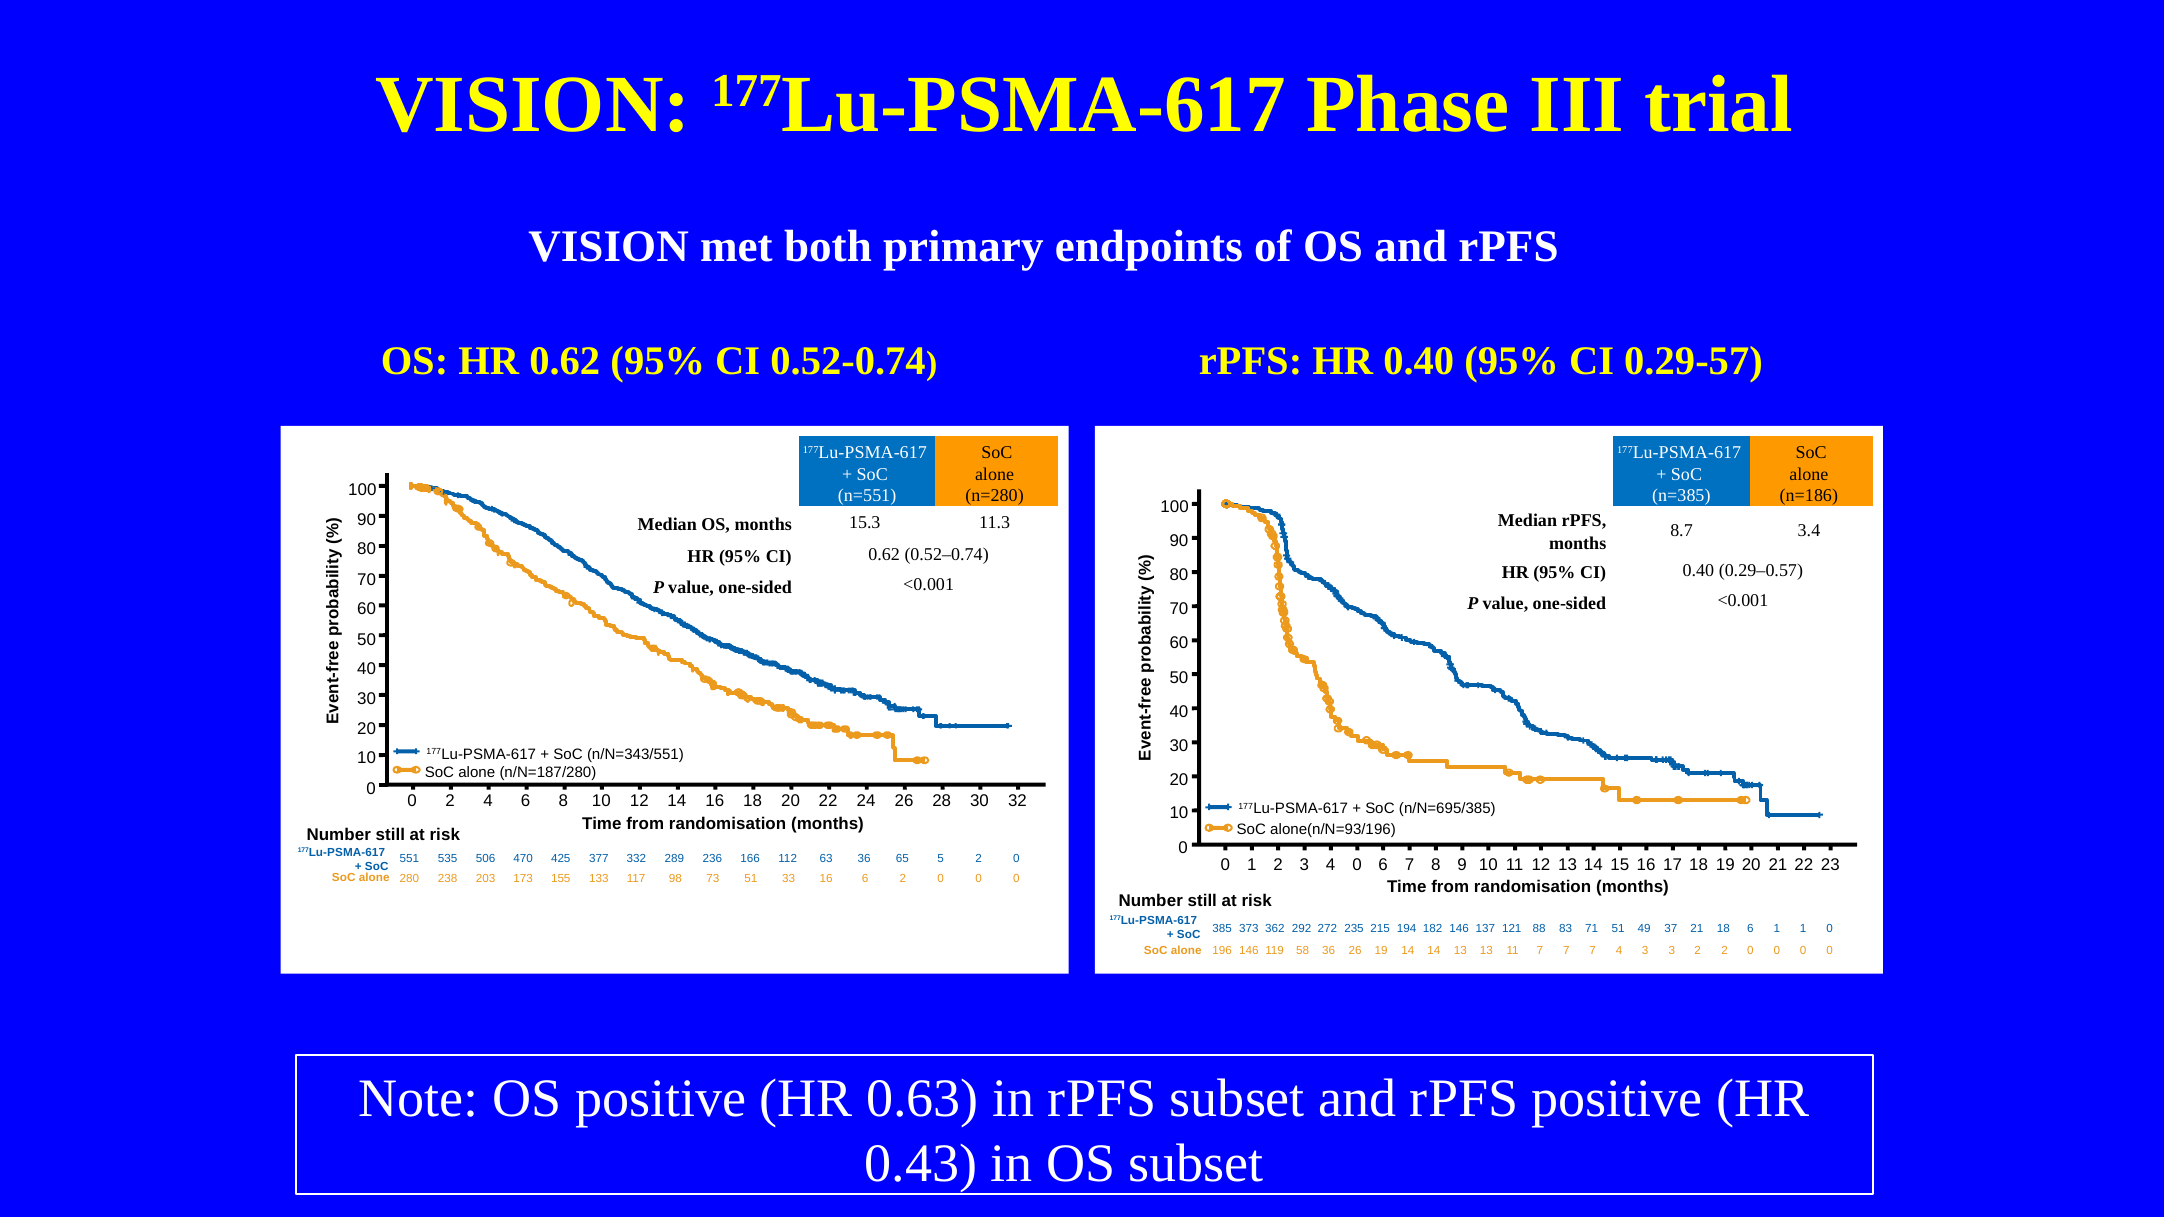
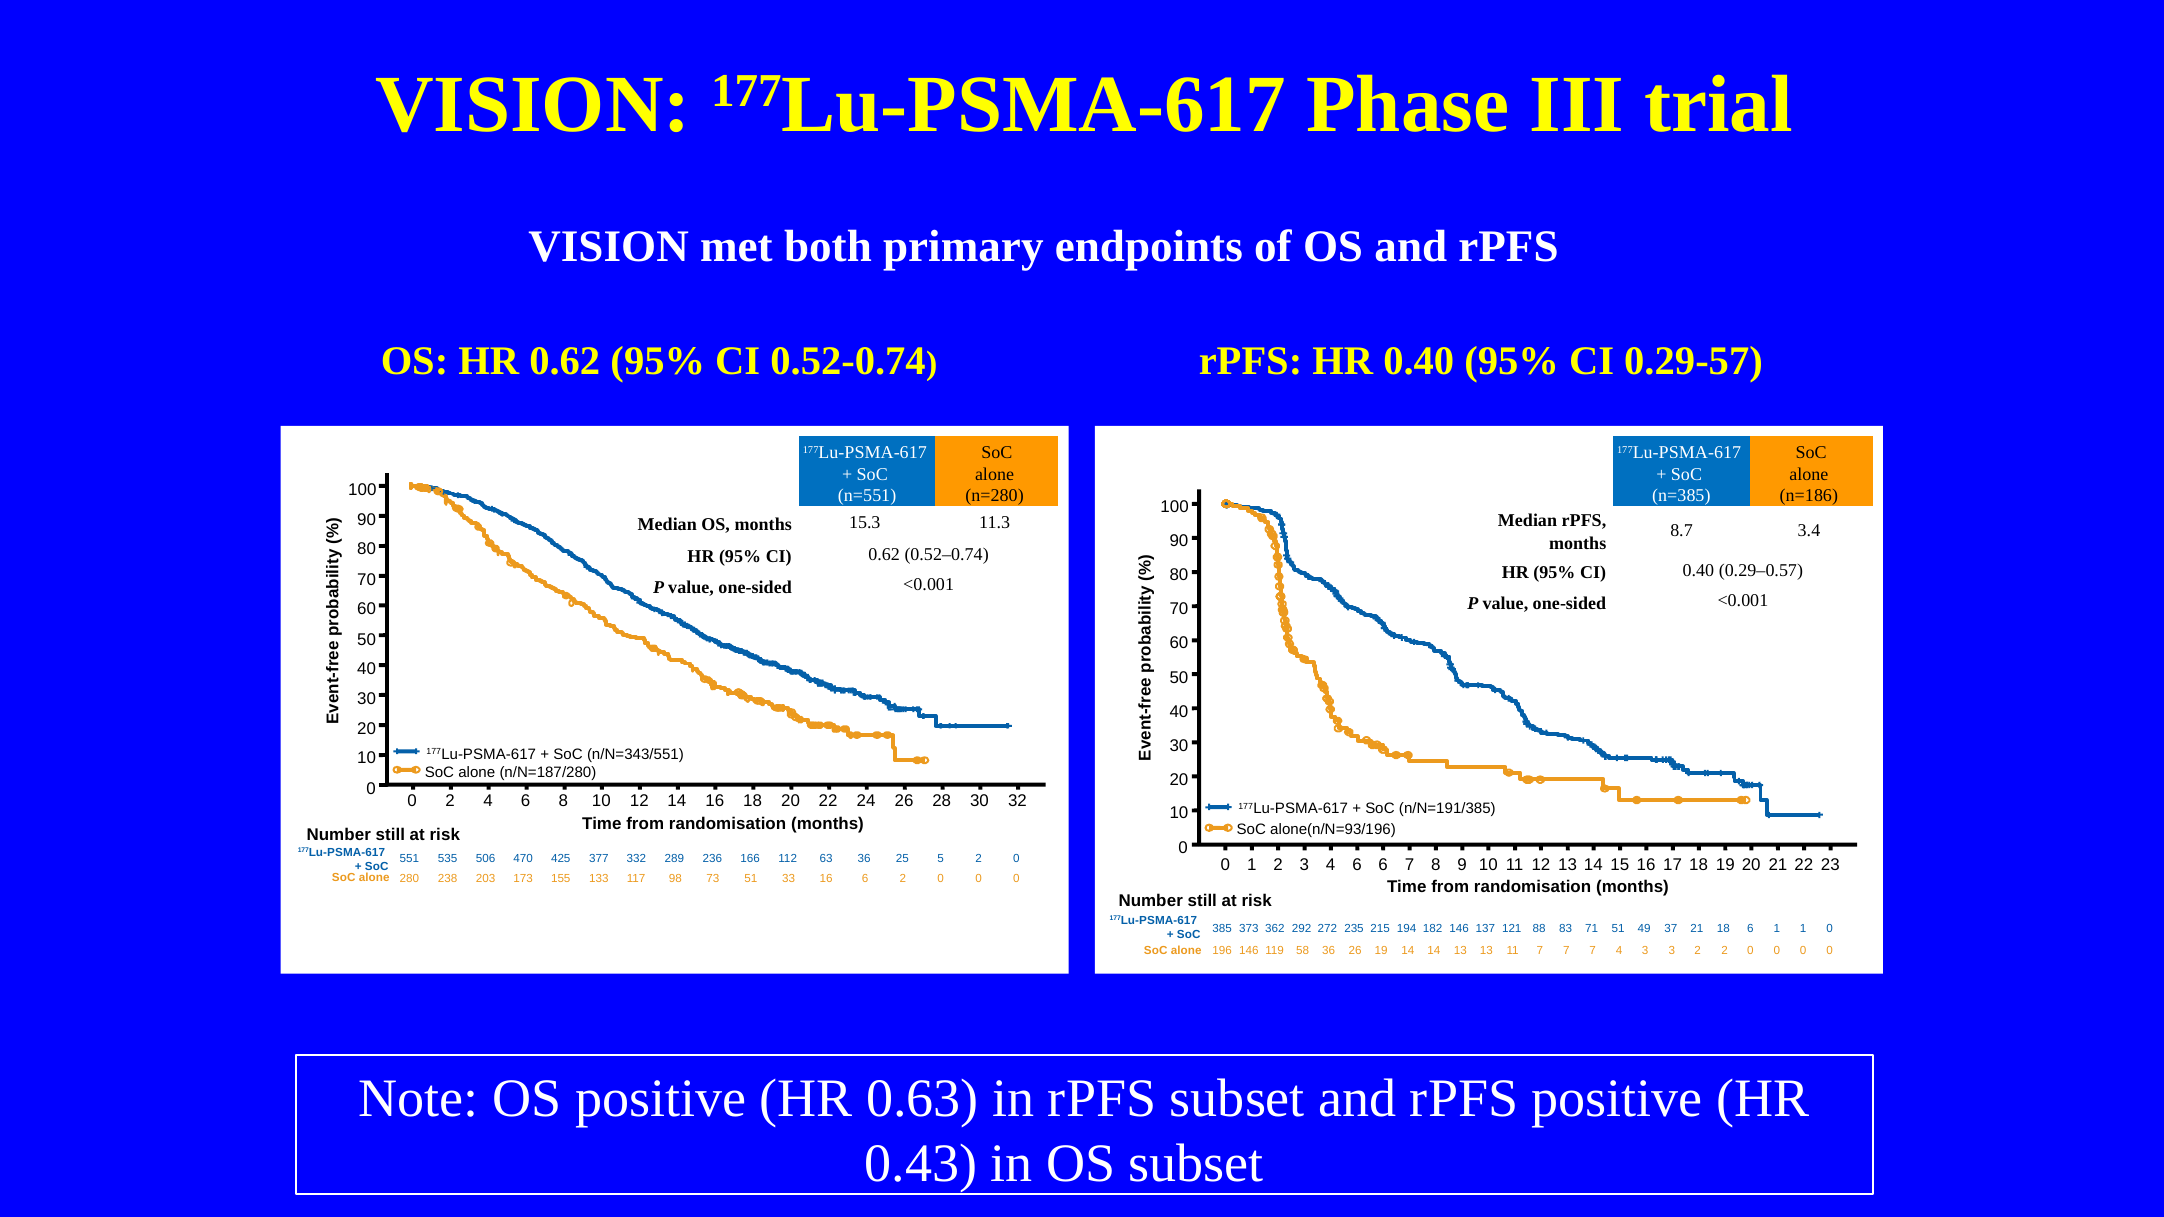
n/N=695/385: n/N=695/385 -> n/N=191/385
65: 65 -> 25
3 4 0: 0 -> 6
